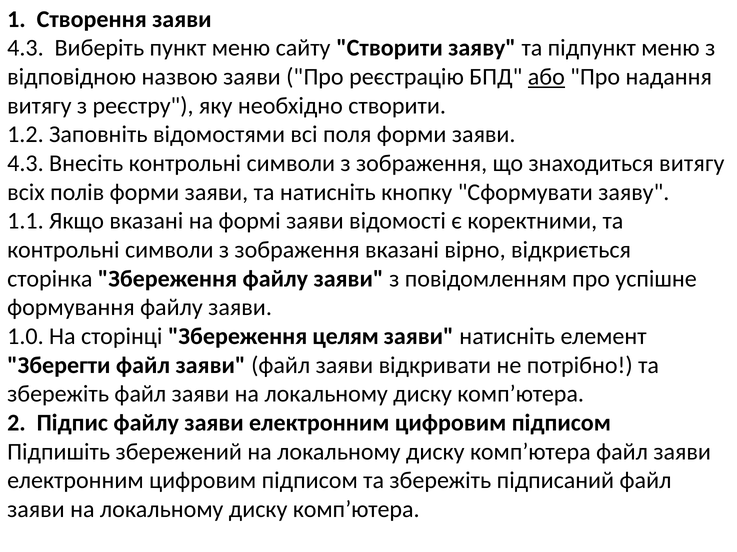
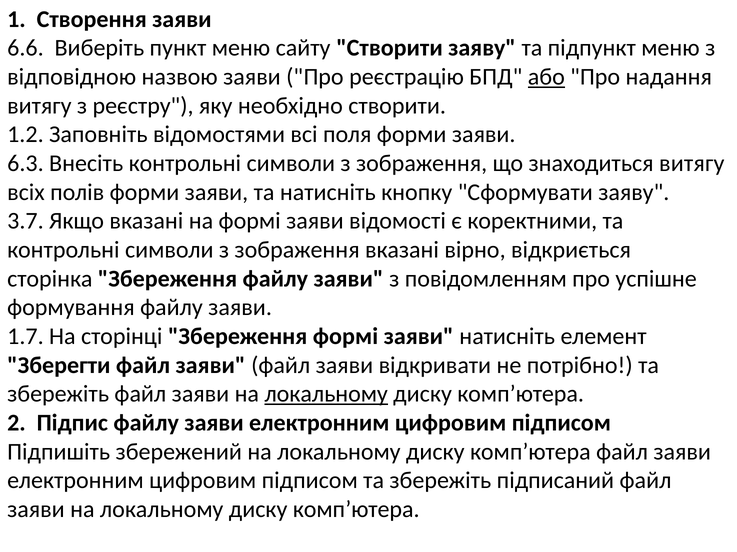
4.3 at (25, 48): 4.3 -> 6.6
4.3 at (25, 164): 4.3 -> 6.3
1.1: 1.1 -> 3.7
1.0: 1.0 -> 1.7
Збереження целям: целям -> формі
локальному at (326, 395) underline: none -> present
